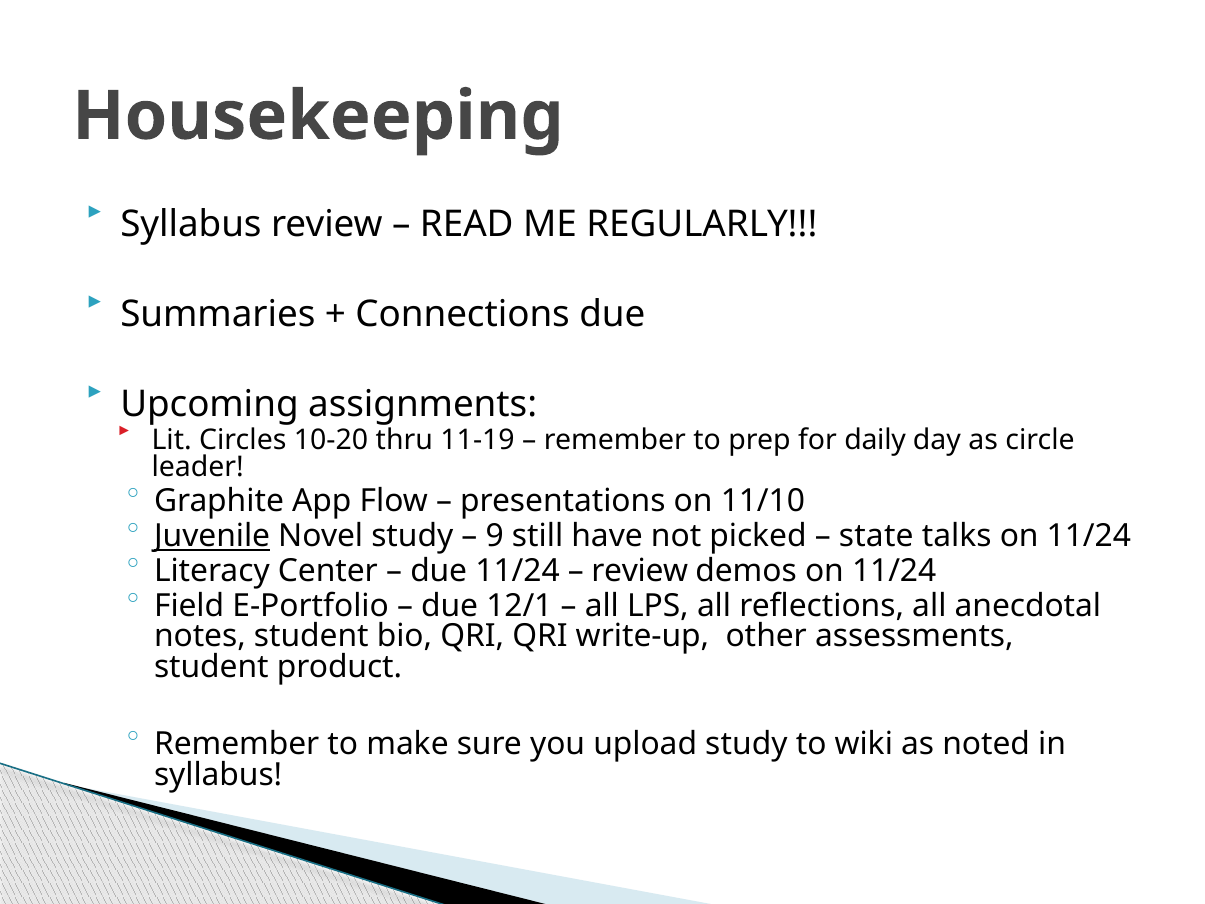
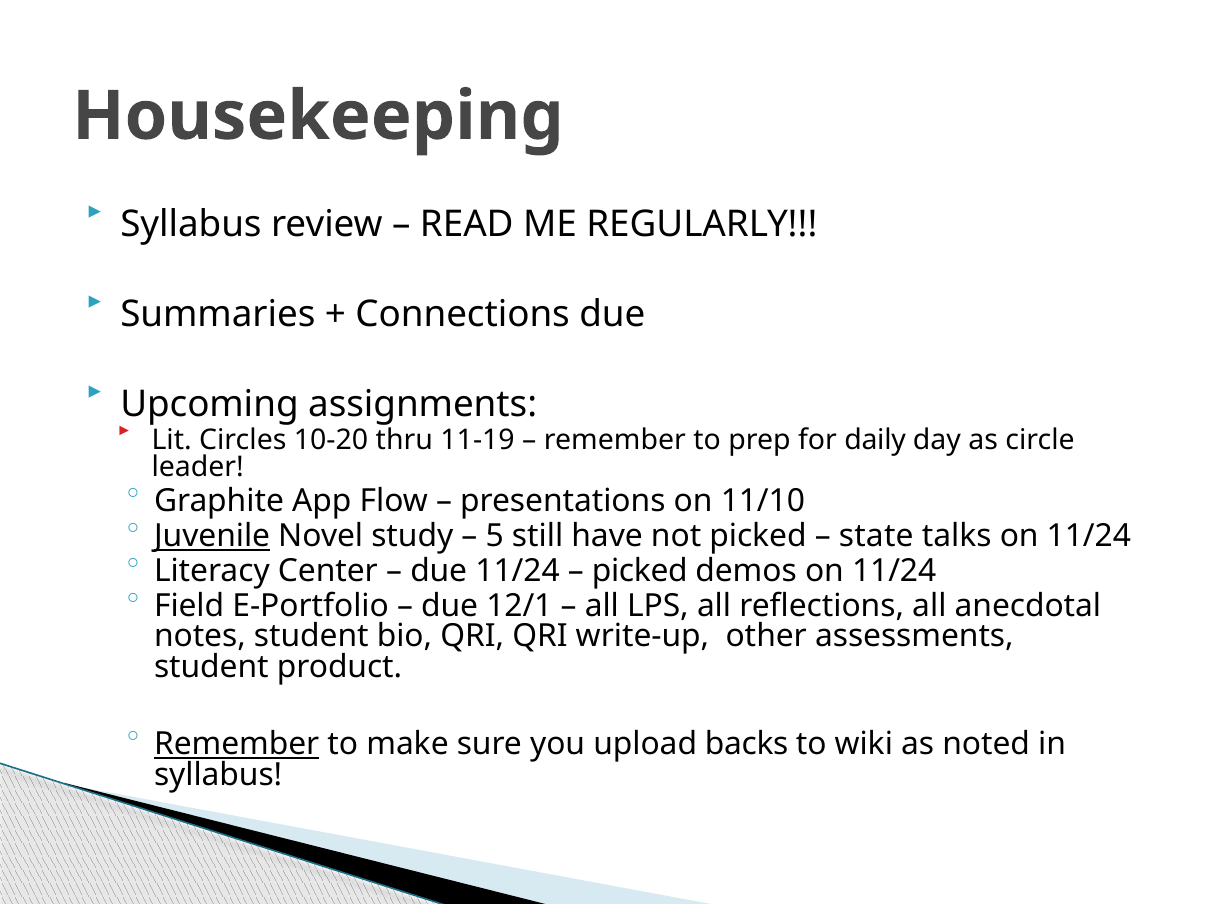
9: 9 -> 5
review at (640, 571): review -> picked
Remember at (237, 744) underline: none -> present
upload study: study -> backs
